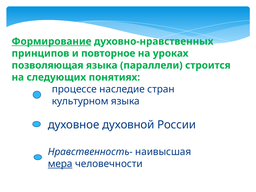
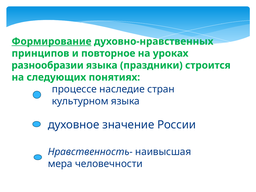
позволяющая: позволяющая -> разнообразии
параллели: параллели -> праздники
духовной: духовной -> значение
мера underline: present -> none
